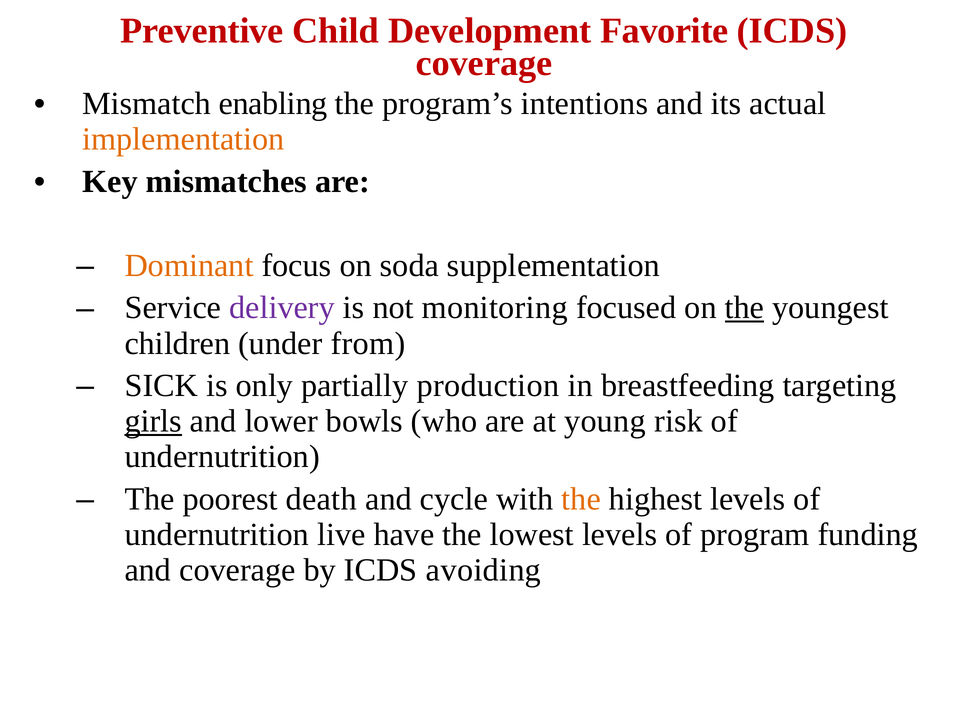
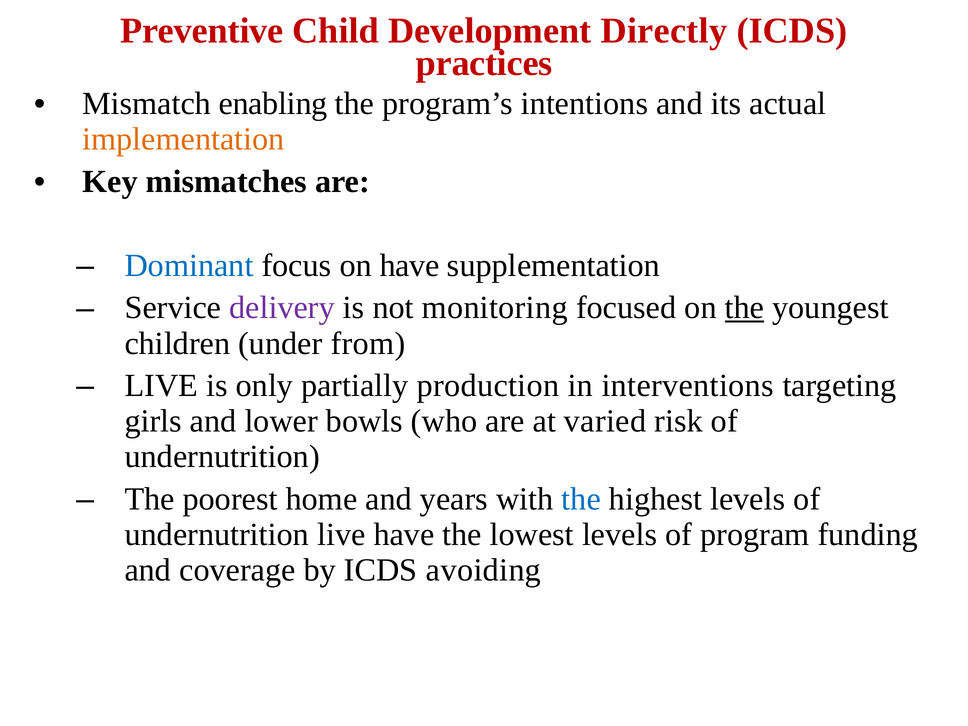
Favorite: Favorite -> Directly
coverage at (484, 63): coverage -> practices
Dominant colour: orange -> blue
on soda: soda -> have
SICK at (161, 386): SICK -> LIVE
breastfeeding: breastfeeding -> interventions
girls underline: present -> none
young: young -> varied
death: death -> home
cycle: cycle -> years
the at (581, 499) colour: orange -> blue
